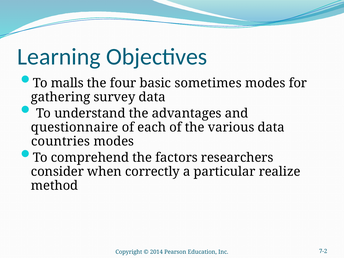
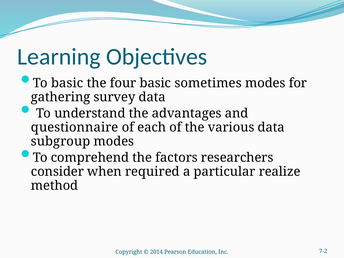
To malls: malls -> basic
countries: countries -> subgroup
correctly: correctly -> required
